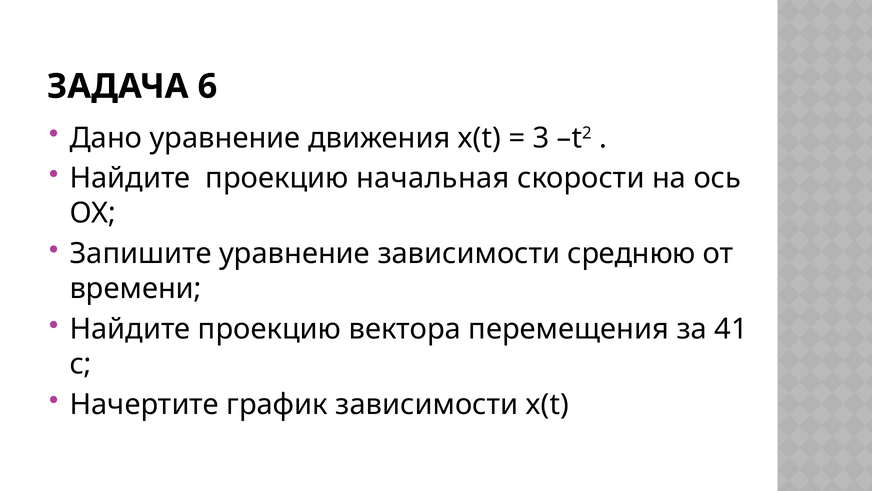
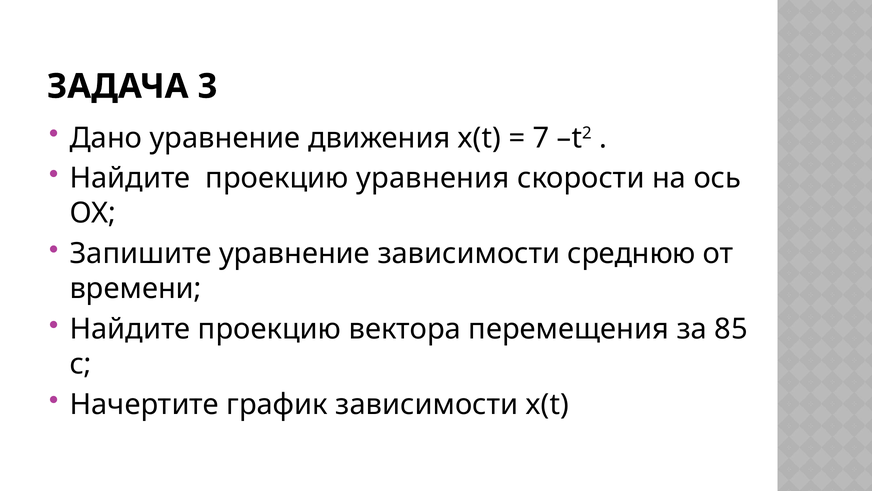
6: 6 -> 3
3: 3 -> 7
начальная: начальная -> уравнения
41: 41 -> 85
